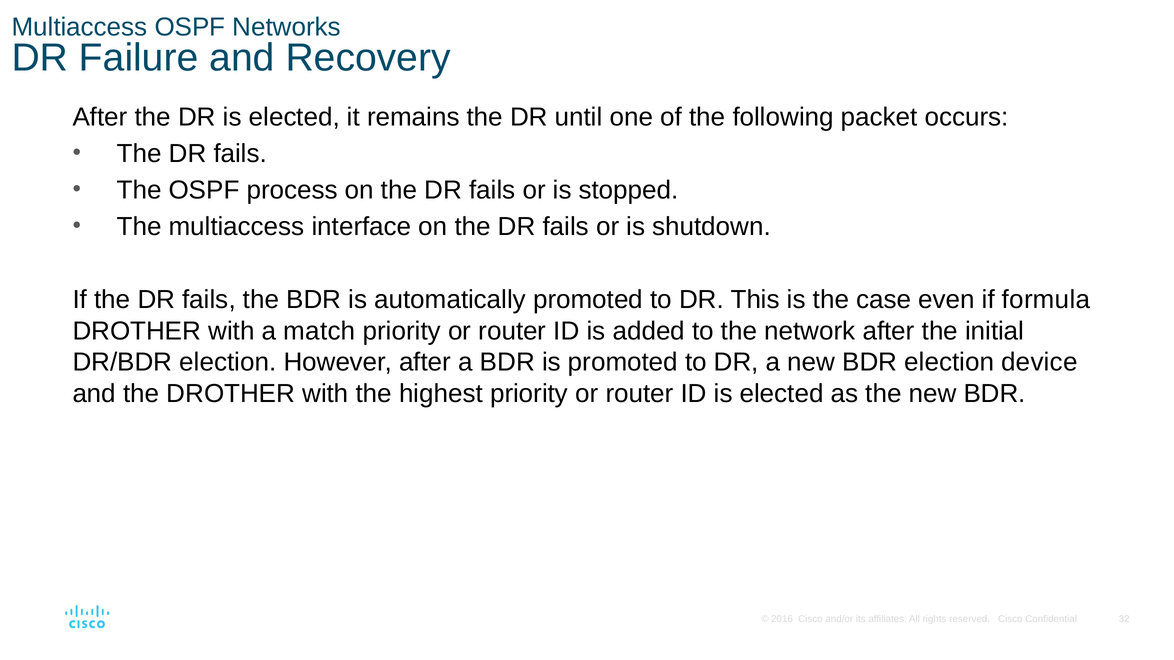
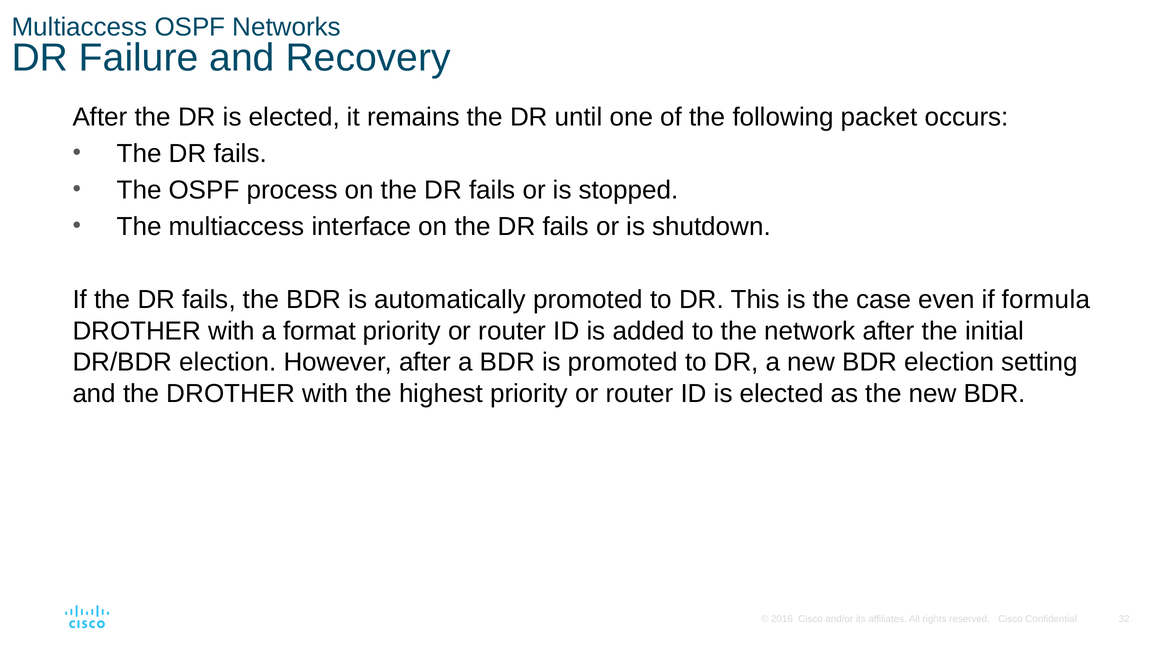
match: match -> format
device: device -> setting
